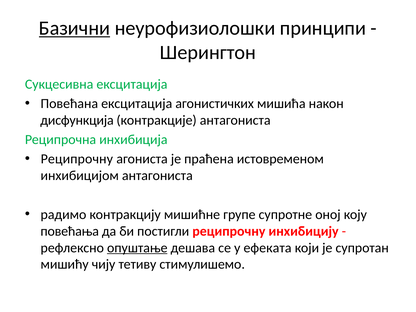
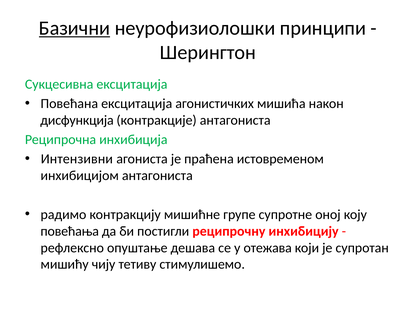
Реципрочну at (77, 159): Реципрочну -> Интензивни
опуштање underline: present -> none
ефеката: ефеката -> отежава
